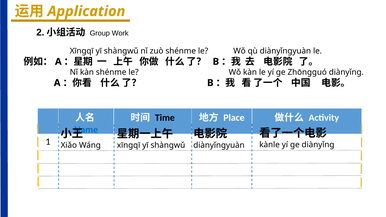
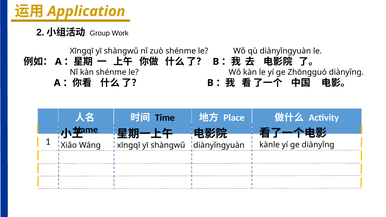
Name colour: blue -> black
